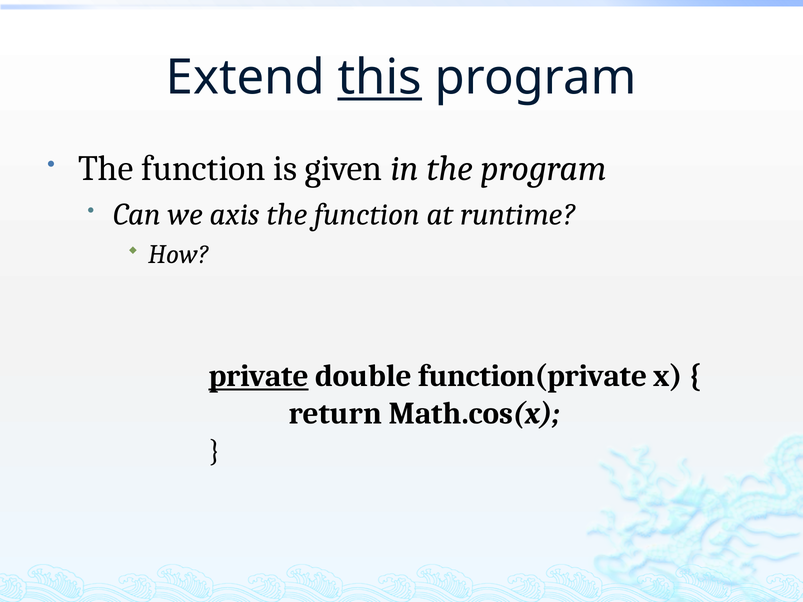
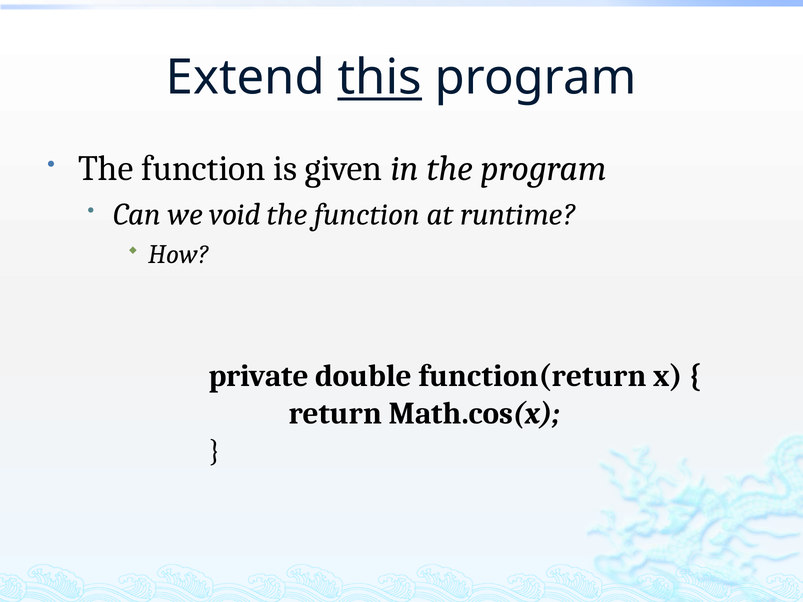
axis: axis -> void
private underline: present -> none
function(private: function(private -> function(return
